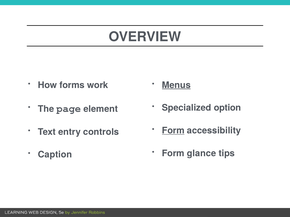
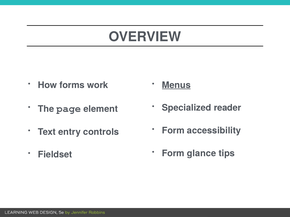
option: option -> reader
Form at (173, 131) underline: present -> none
Caption: Caption -> Fieldset
